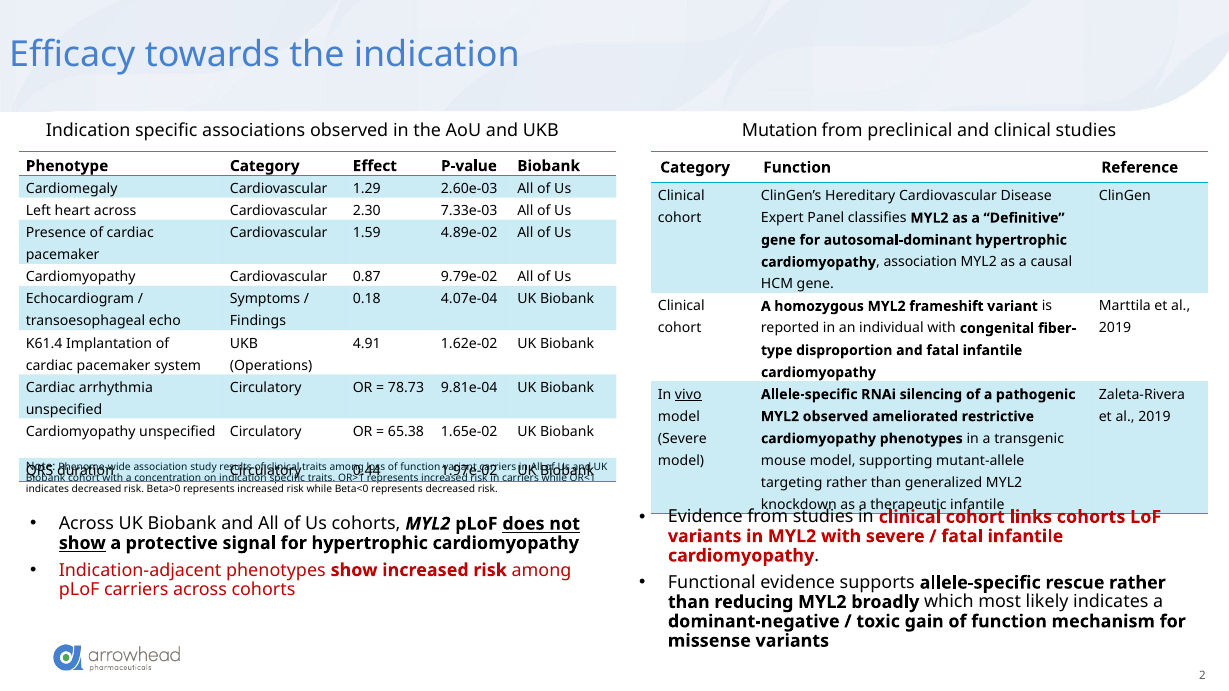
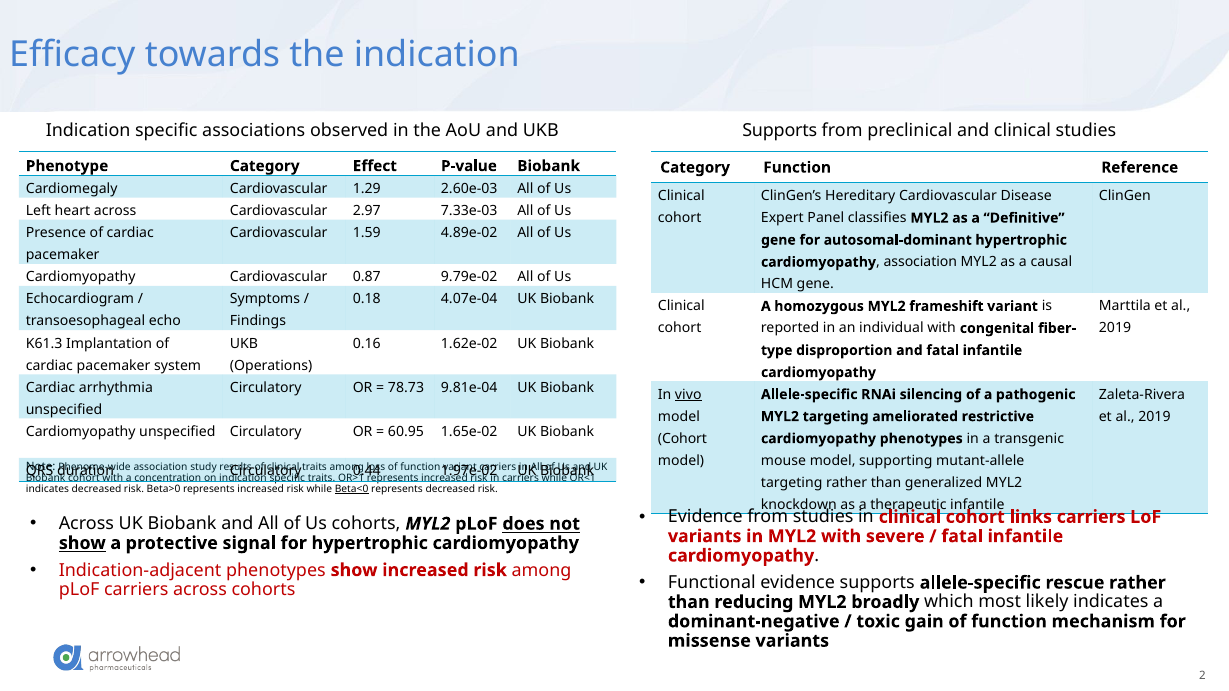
Mutation at (780, 131): Mutation -> Supports
2.30: 2.30 -> 2.97
K61.4: K61.4 -> K61.3
4.91: 4.91 -> 0.16
MYL2 observed: observed -> targeting
65.38: 65.38 -> 60.95
Severe at (682, 439): Severe -> Cohort
Beta<0 underline: none -> present
links cohorts: cohorts -> carriers
